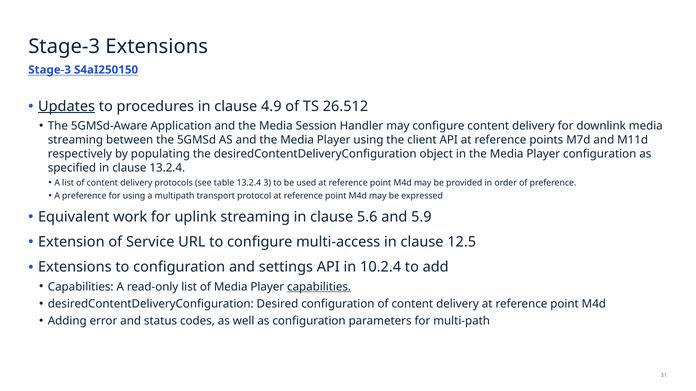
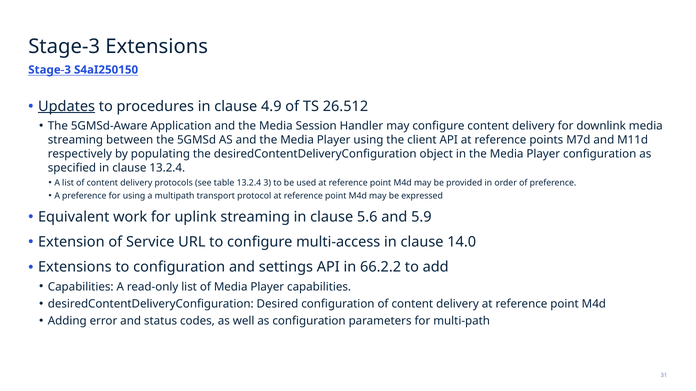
12.5: 12.5 -> 14.0
10.2.4: 10.2.4 -> 66.2.2
capabilities at (319, 287) underline: present -> none
